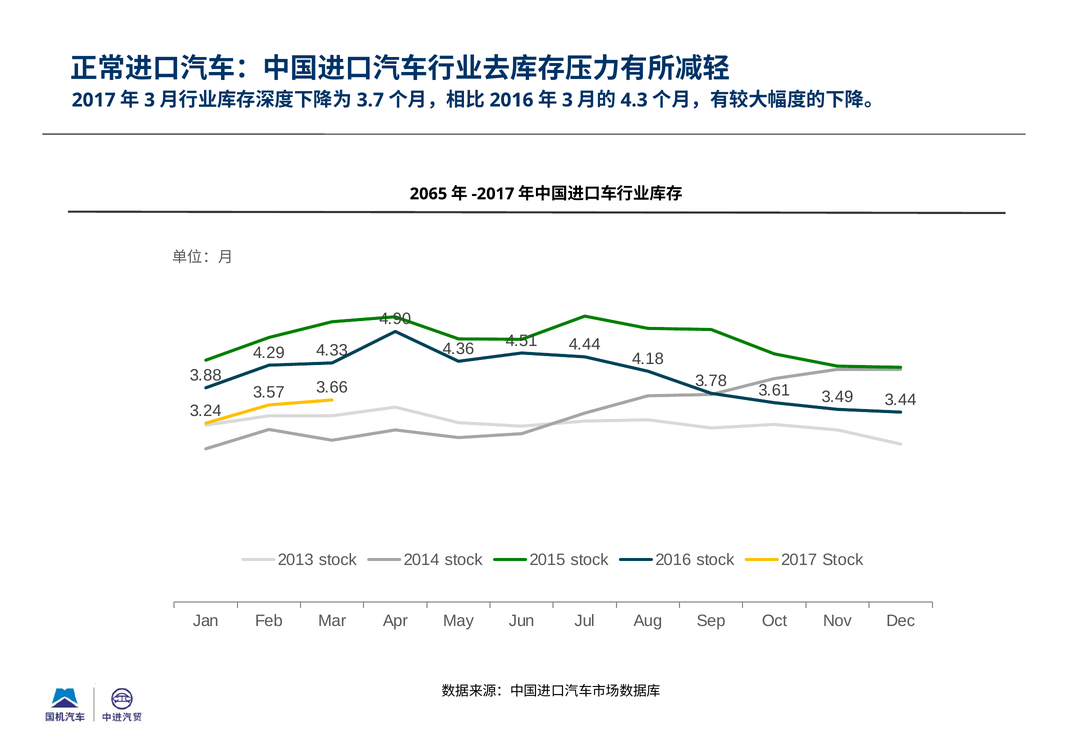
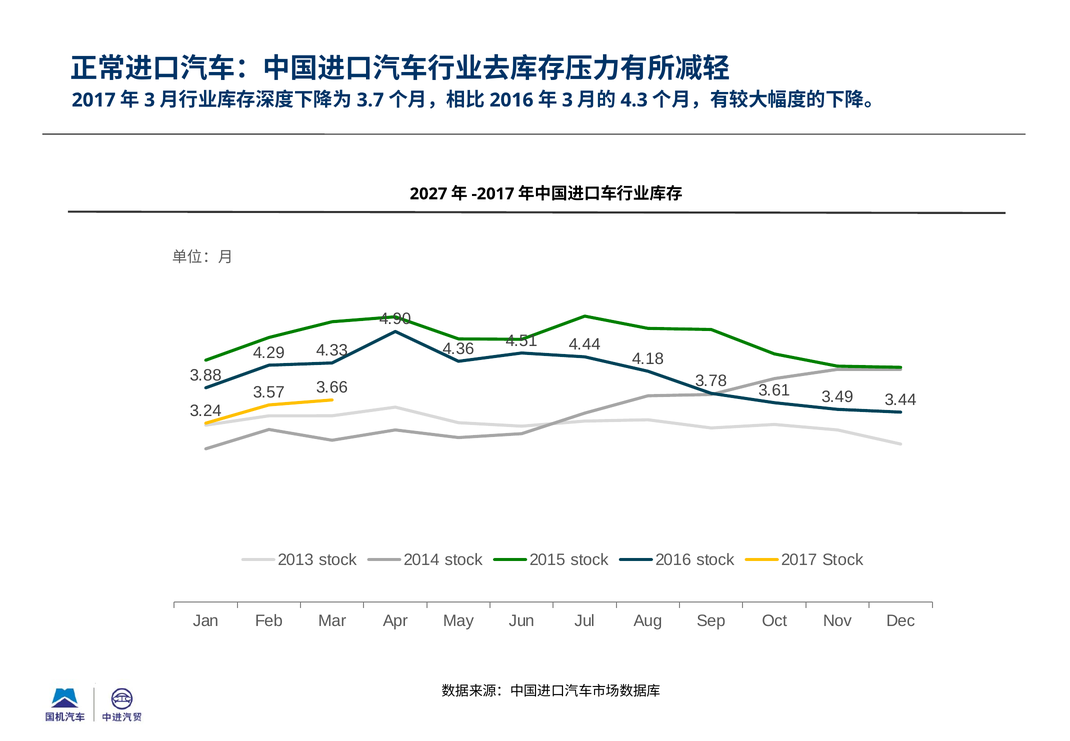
2065: 2065 -> 2027
